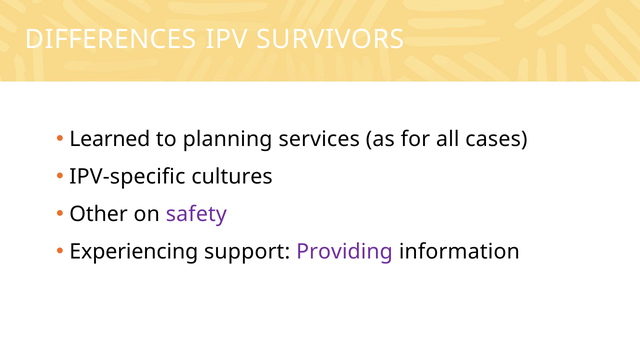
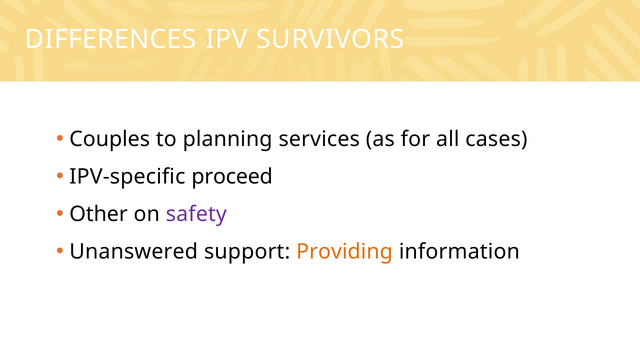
Learned: Learned -> Couples
cultures: cultures -> proceed
Experiencing: Experiencing -> Unanswered
Providing colour: purple -> orange
